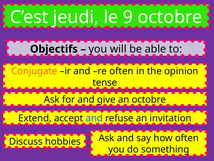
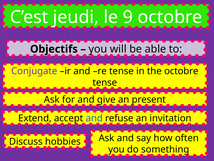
Conjugate colour: orange -> purple
re often: often -> tense
the opinion: opinion -> octobre
an octobre: octobre -> present
